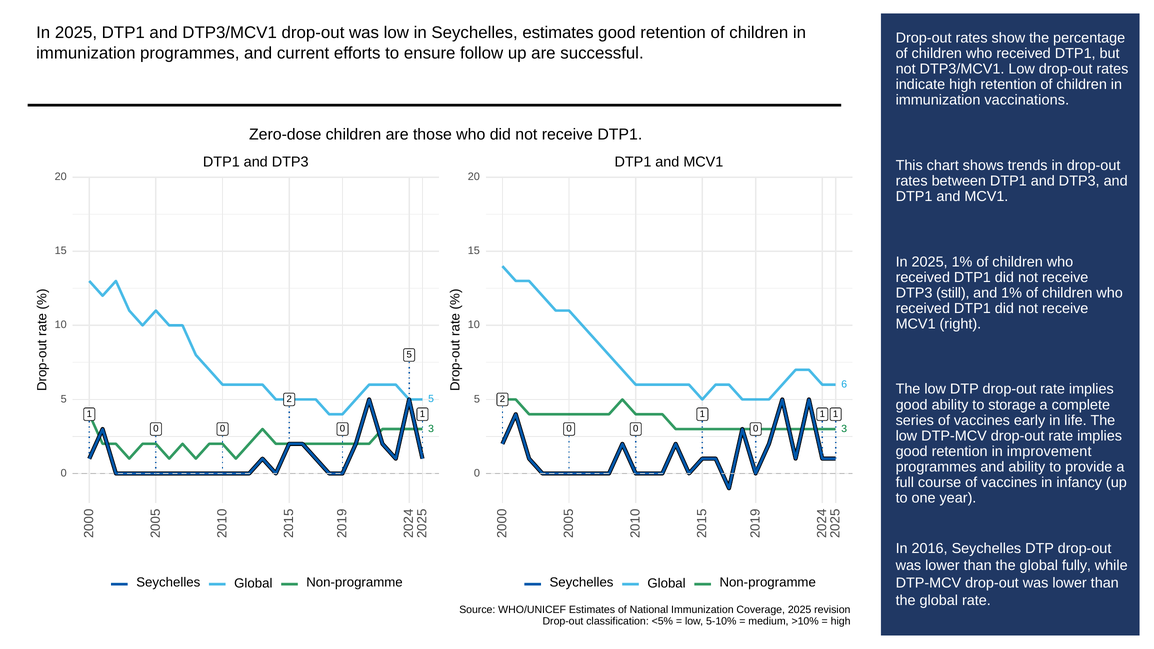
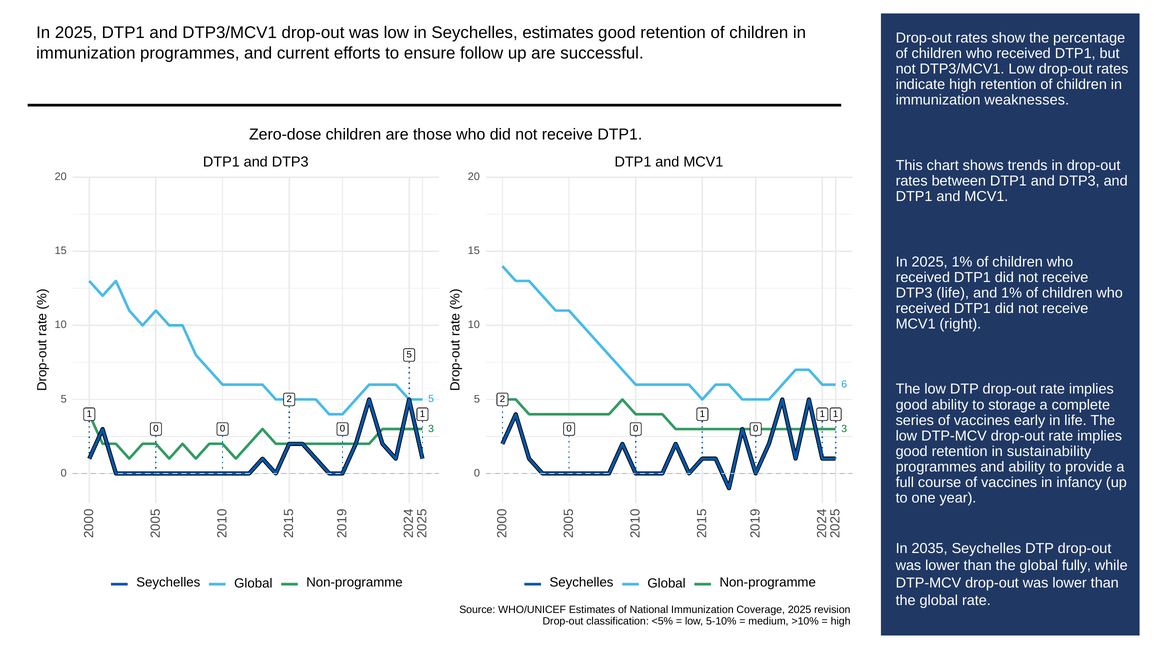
vaccinations: vaccinations -> weaknesses
DTP3 still: still -> life
improvement: improvement -> sustainability
2016: 2016 -> 2035
